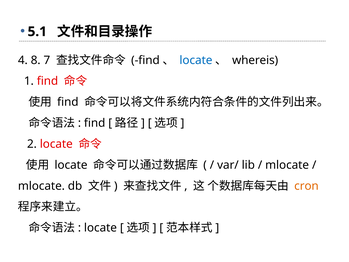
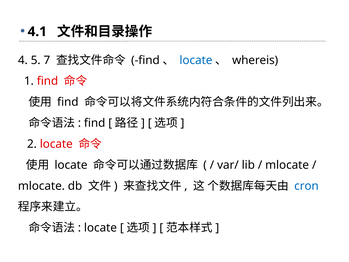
5.1: 5.1 -> 4.1
8: 8 -> 5
cron colour: orange -> blue
